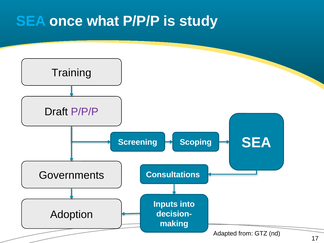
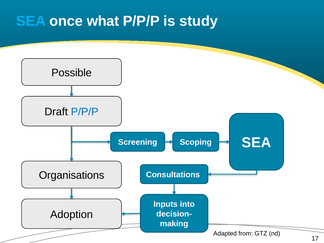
Training: Training -> Possible
P/P/P at (85, 112) colour: purple -> blue
Governments: Governments -> Organisations
